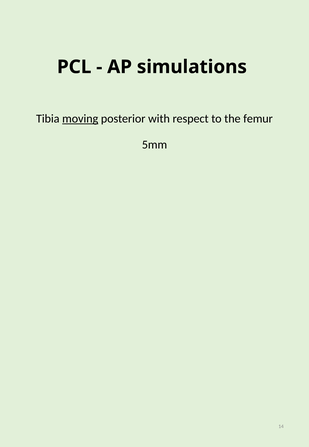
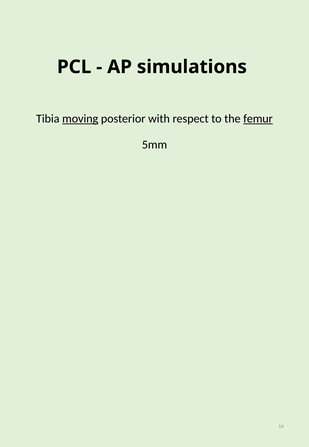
femur underline: none -> present
